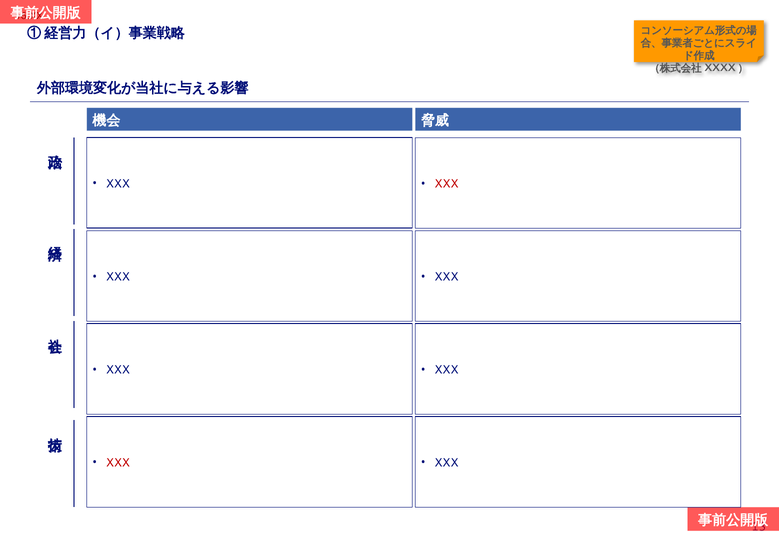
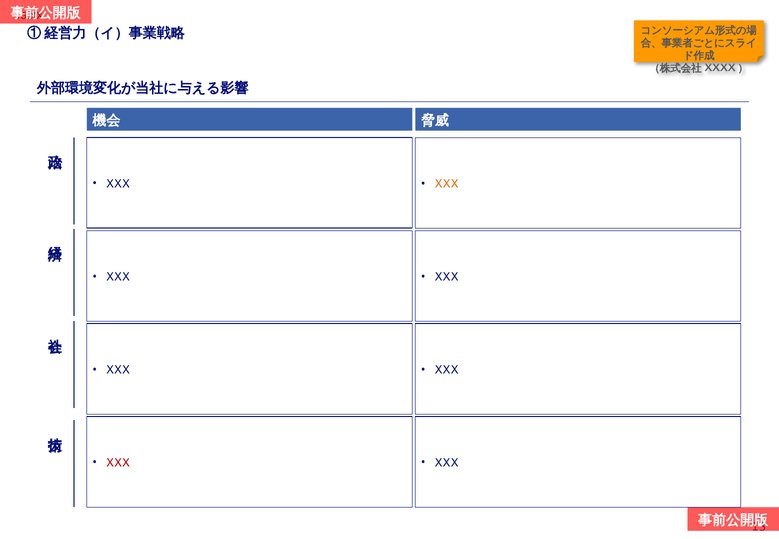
XXX at (446, 184) colour: red -> orange
